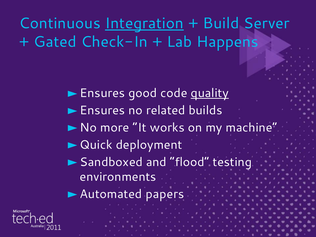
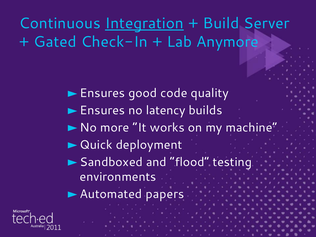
Happens: Happens -> Anymore
quality underline: present -> none
related: related -> latency
